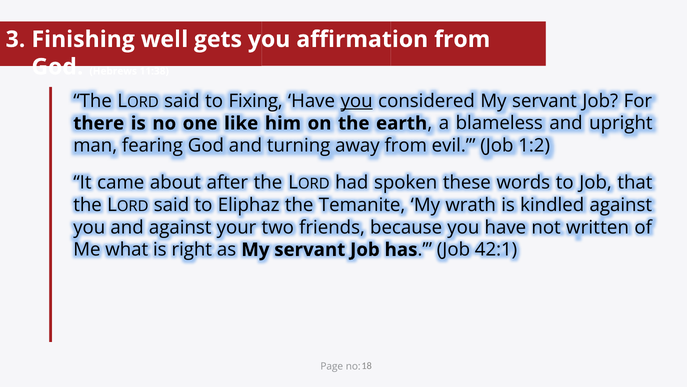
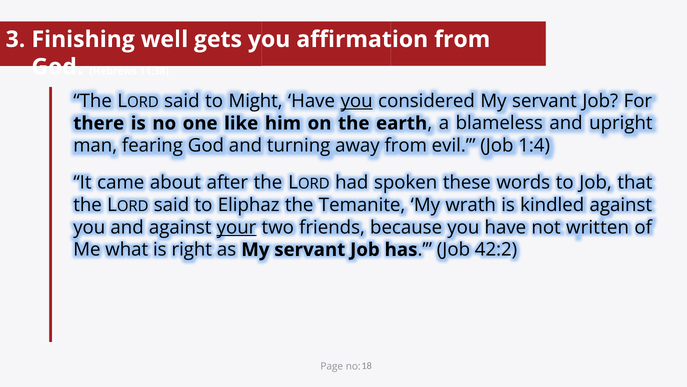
Fixing: Fixing -> Might
1:2: 1:2 -> 1:4
your underline: none -> present
42:1: 42:1 -> 42:2
